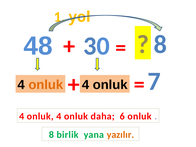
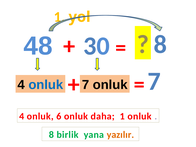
onluk at (46, 85) colour: orange -> blue
4 at (86, 85): 4 -> 7
onluk 4: 4 -> 6
daha 6: 6 -> 1
